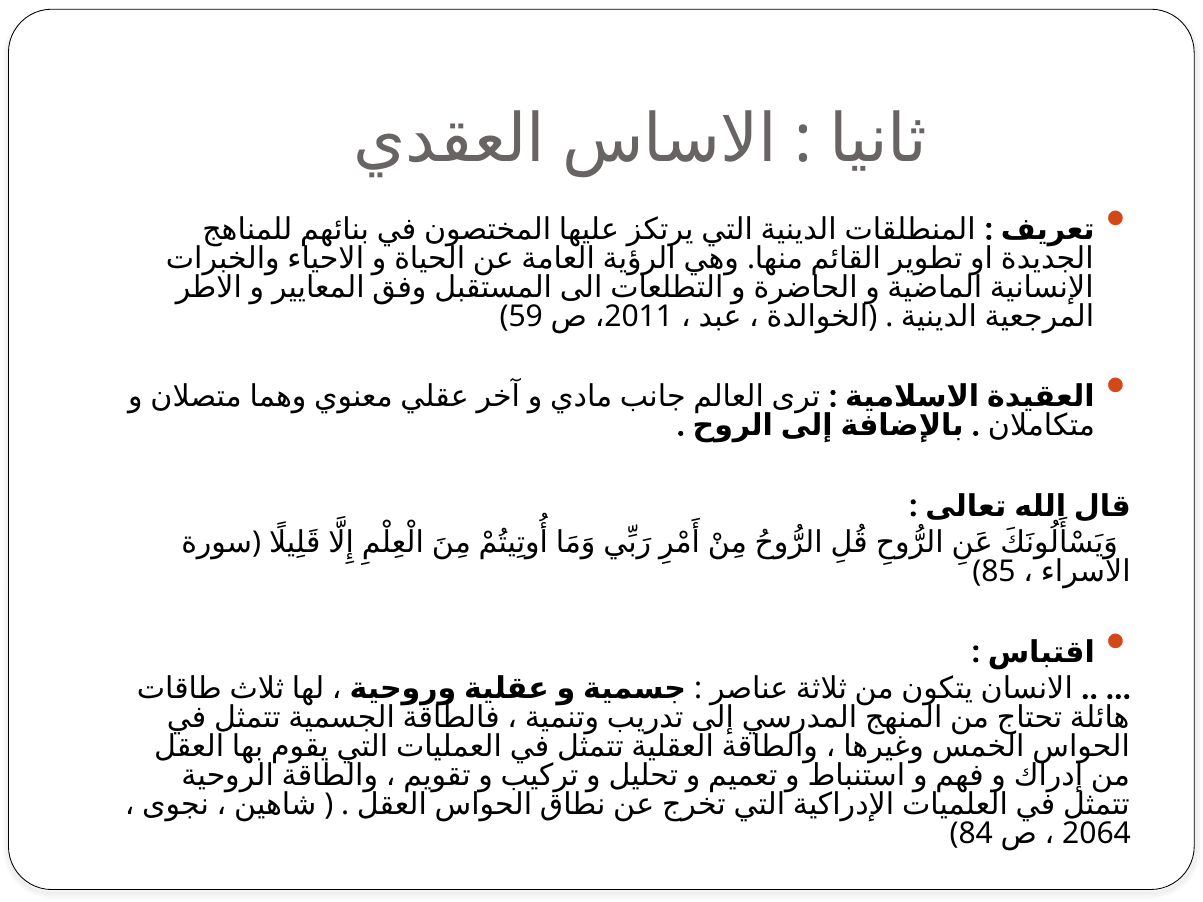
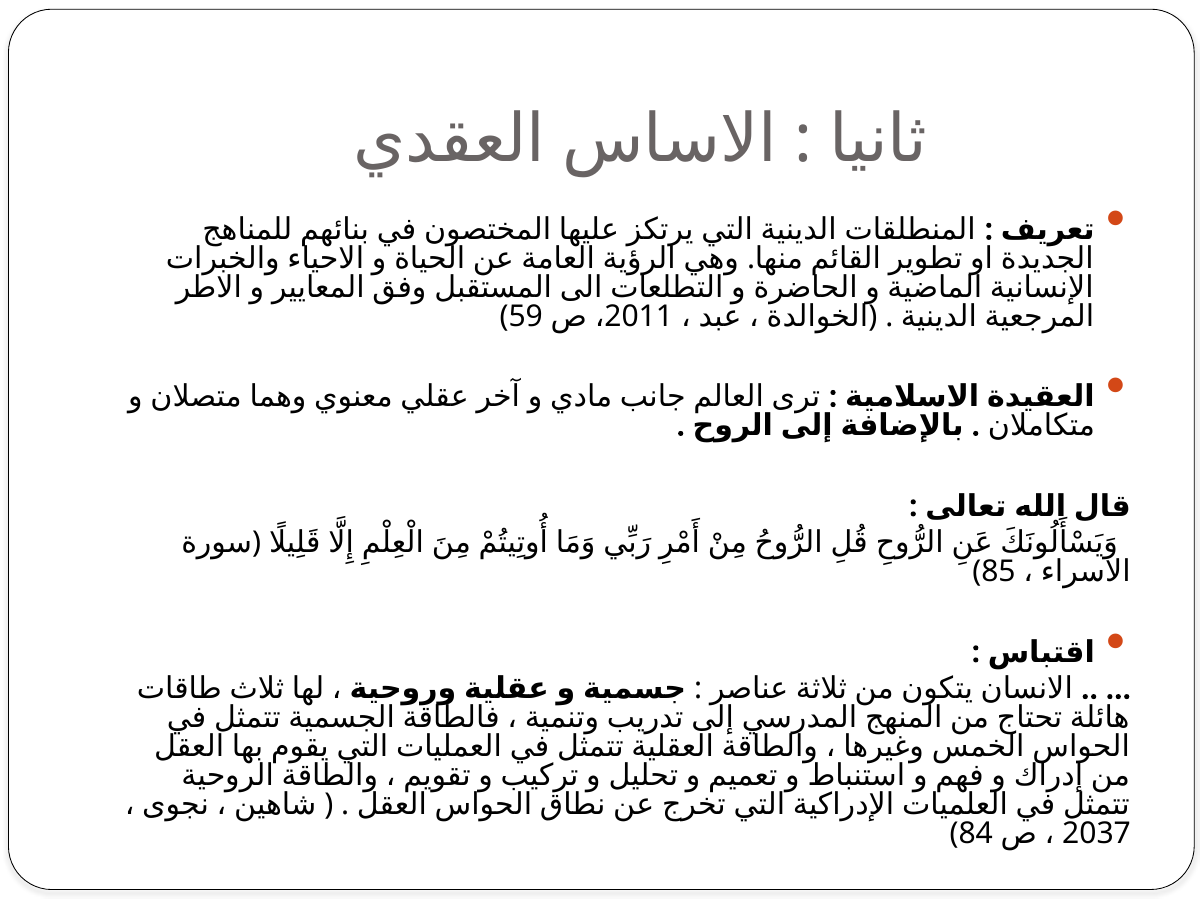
2064: 2064 -> 2037
